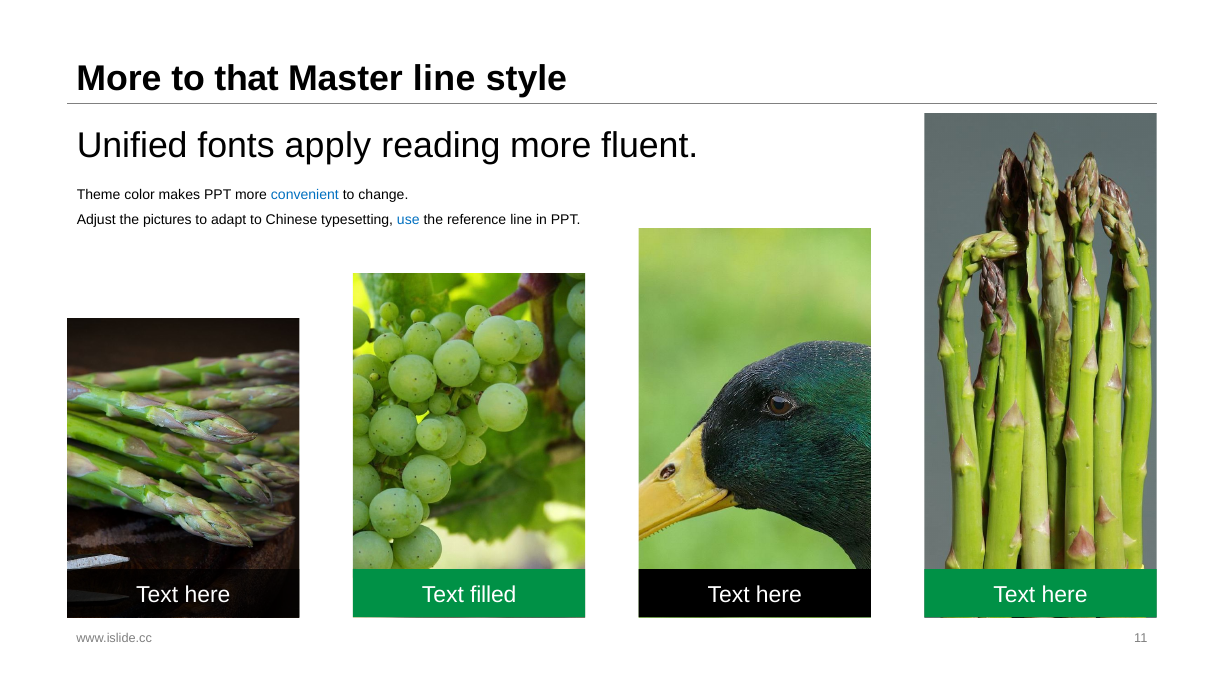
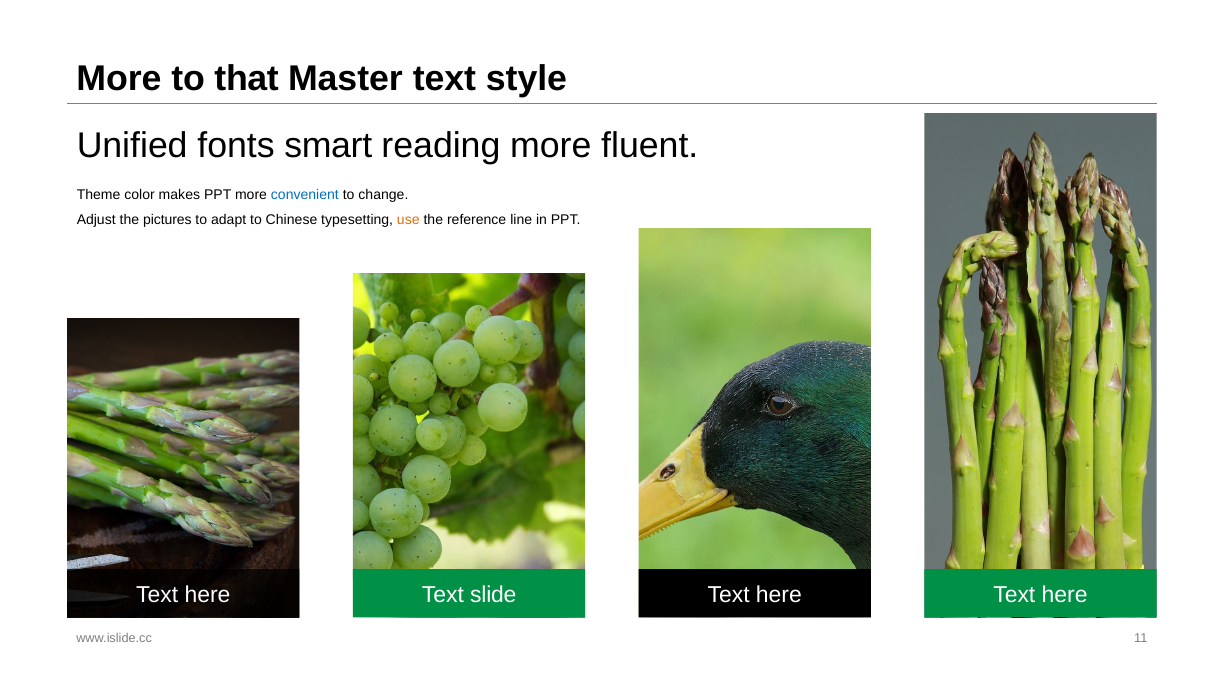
Master line: line -> text
apply: apply -> smart
use colour: blue -> orange
filled: filled -> slide
